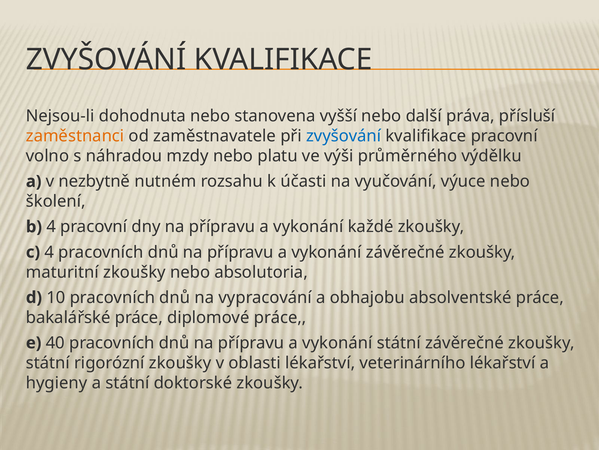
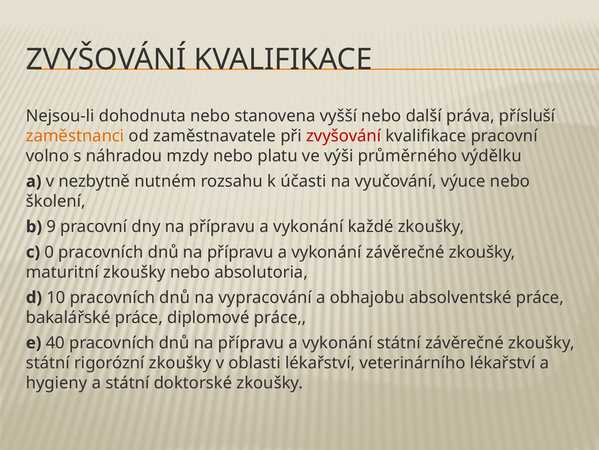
zvyšování at (344, 136) colour: blue -> red
b 4: 4 -> 9
c 4: 4 -> 0
